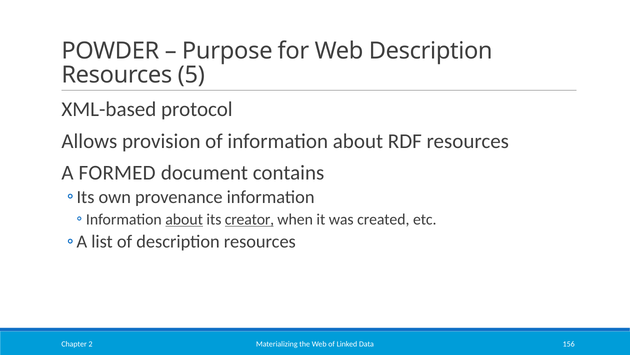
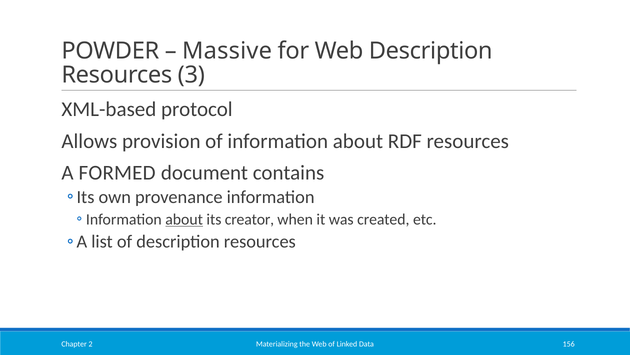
Purpose: Purpose -> Massive
5: 5 -> 3
creator underline: present -> none
